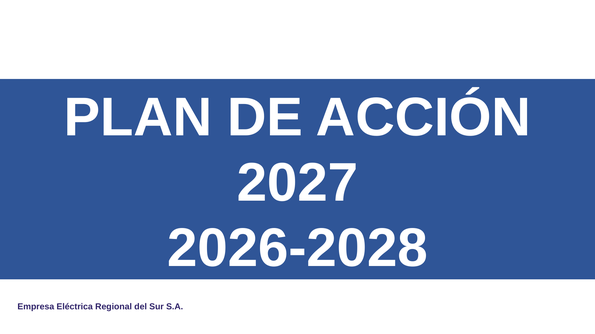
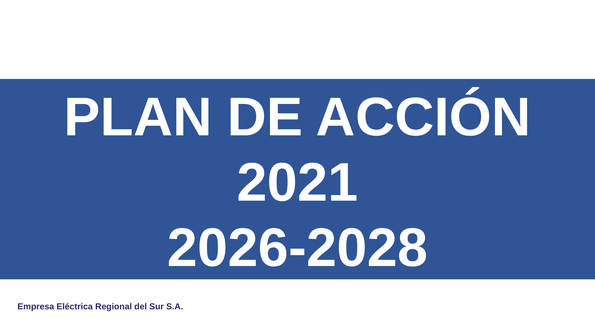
2027: 2027 -> 2021
